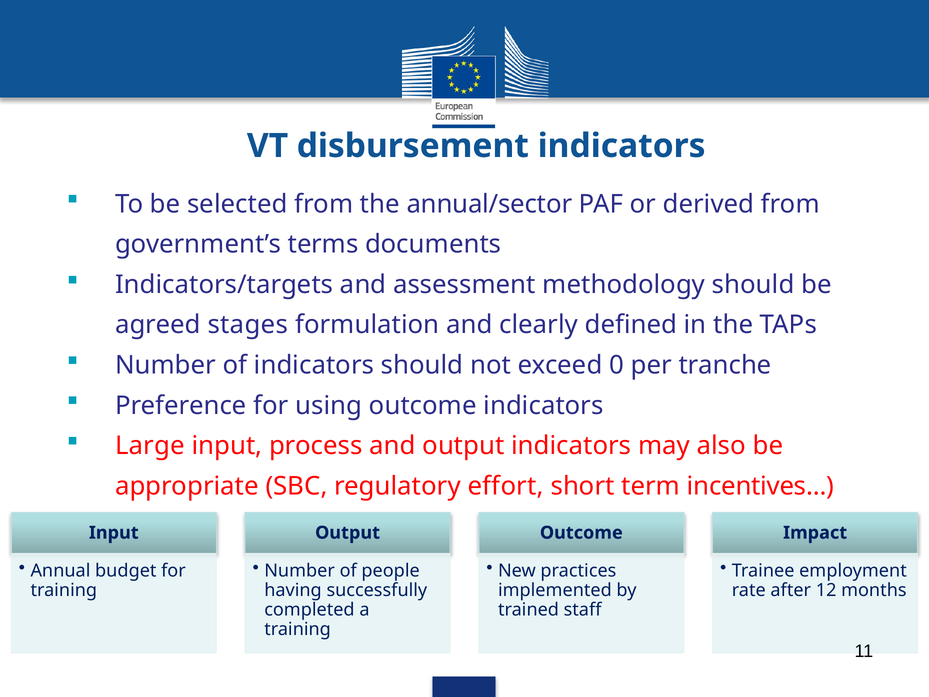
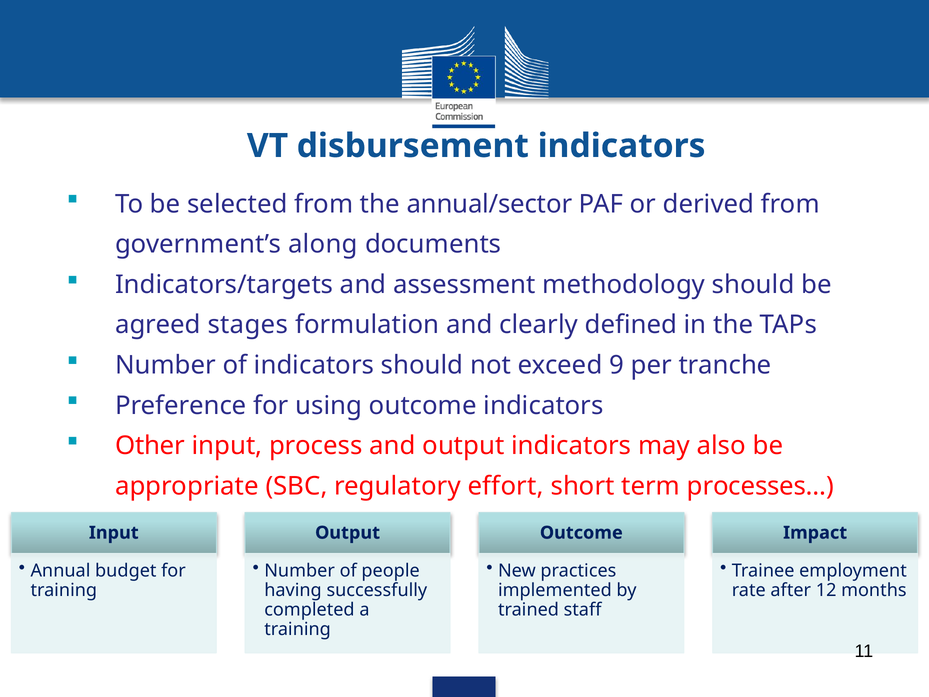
terms: terms -> along
0: 0 -> 9
Large: Large -> Other
incentives…: incentives… -> processes…
